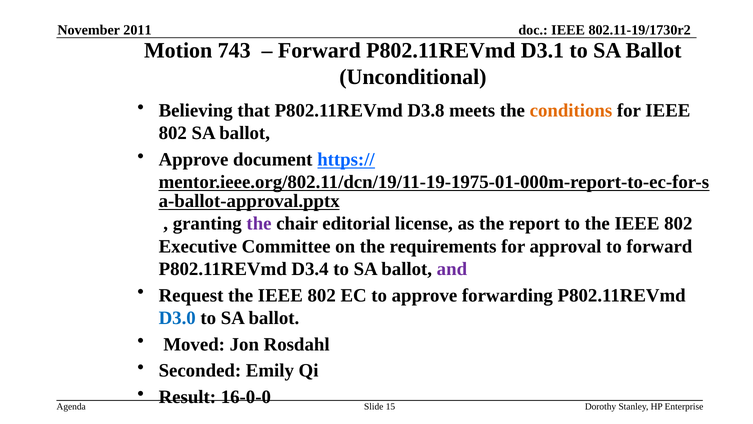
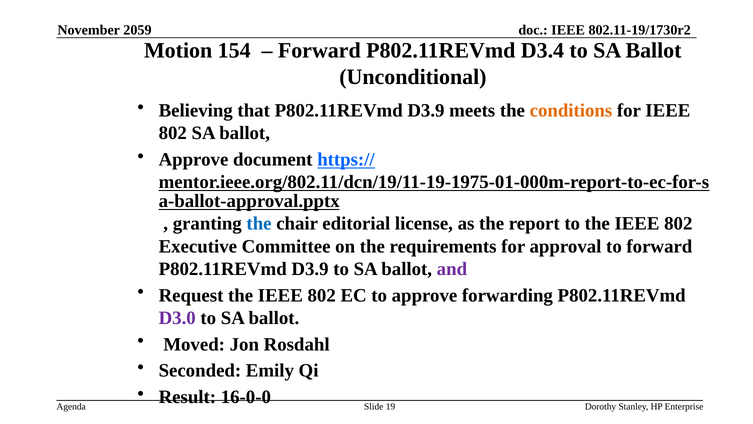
2011: 2011 -> 2059
743: 743 -> 154
D3.1: D3.1 -> D3.4
that P802.11REVmd D3.8: D3.8 -> D3.9
the at (259, 223) colour: purple -> blue
D3.4 at (310, 269): D3.4 -> D3.9
D3.0 colour: blue -> purple
15: 15 -> 19
